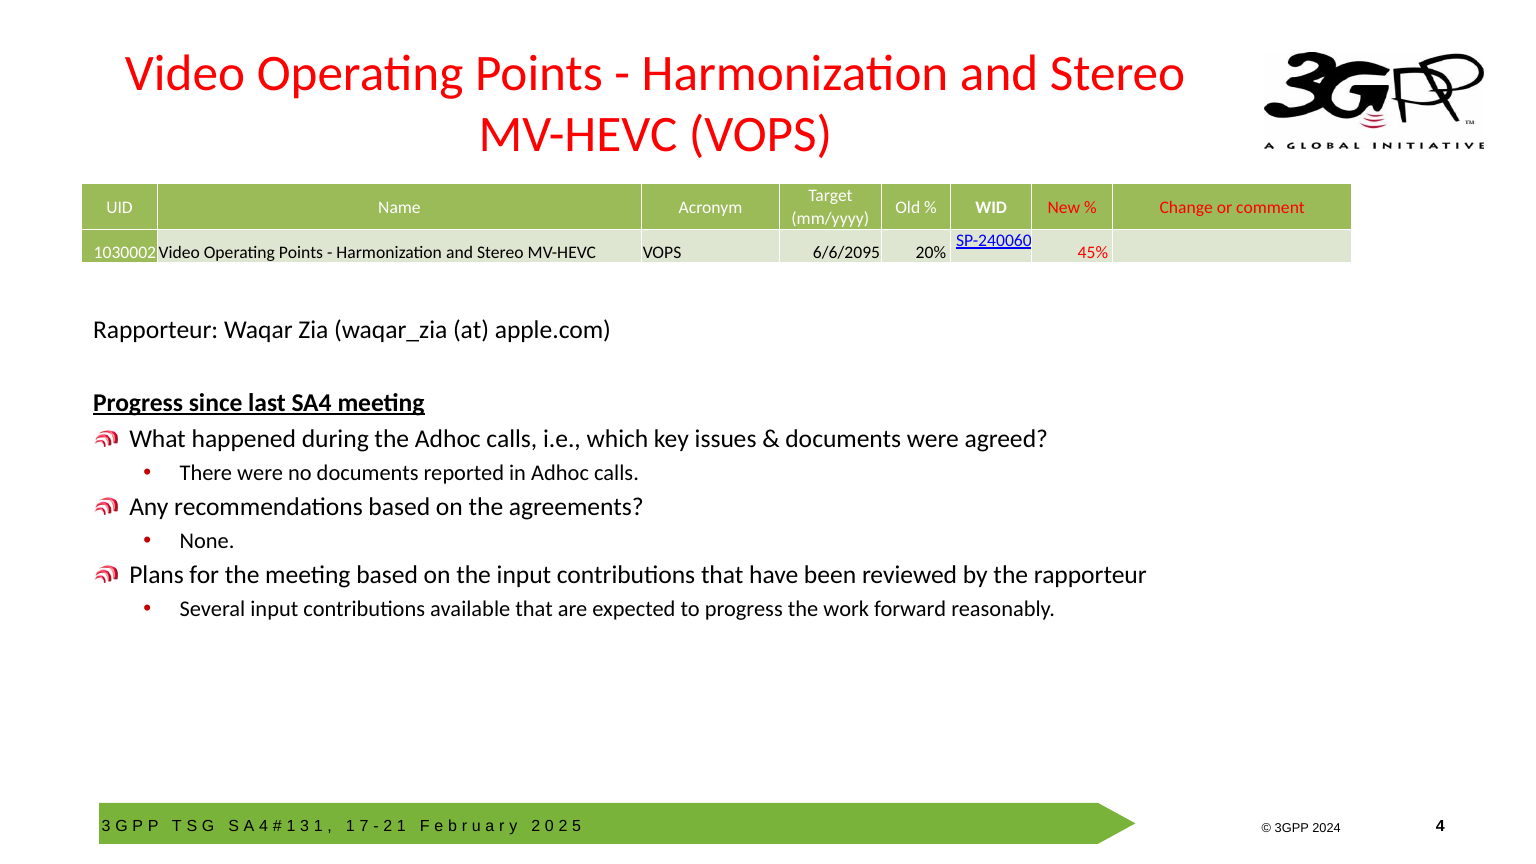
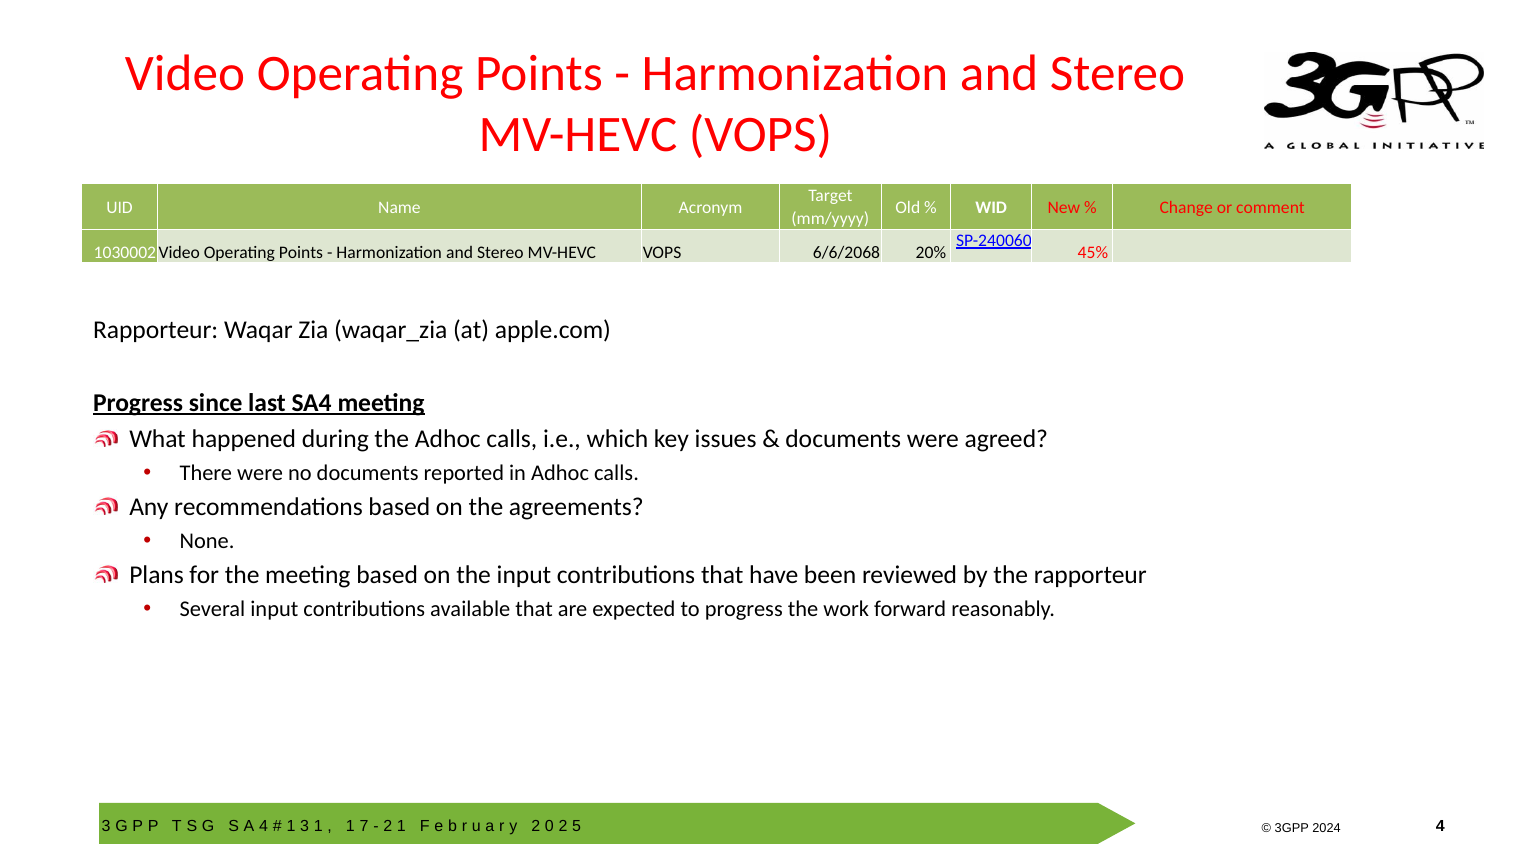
6/6/2095: 6/6/2095 -> 6/6/2068
